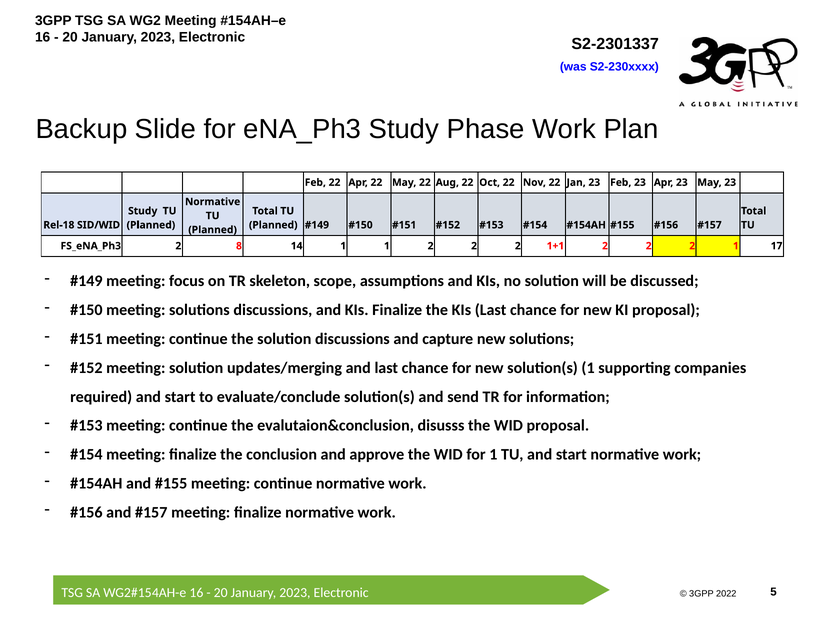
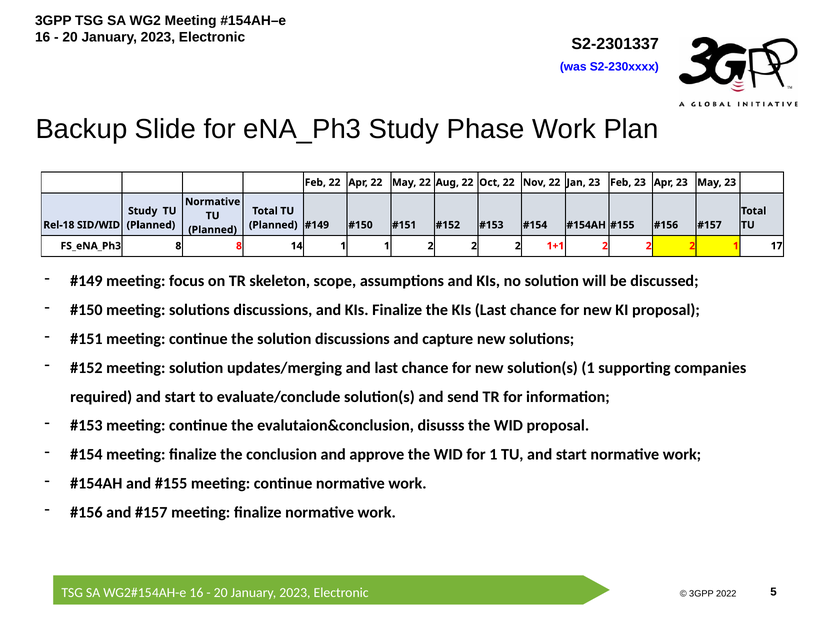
2 at (178, 246): 2 -> 8
